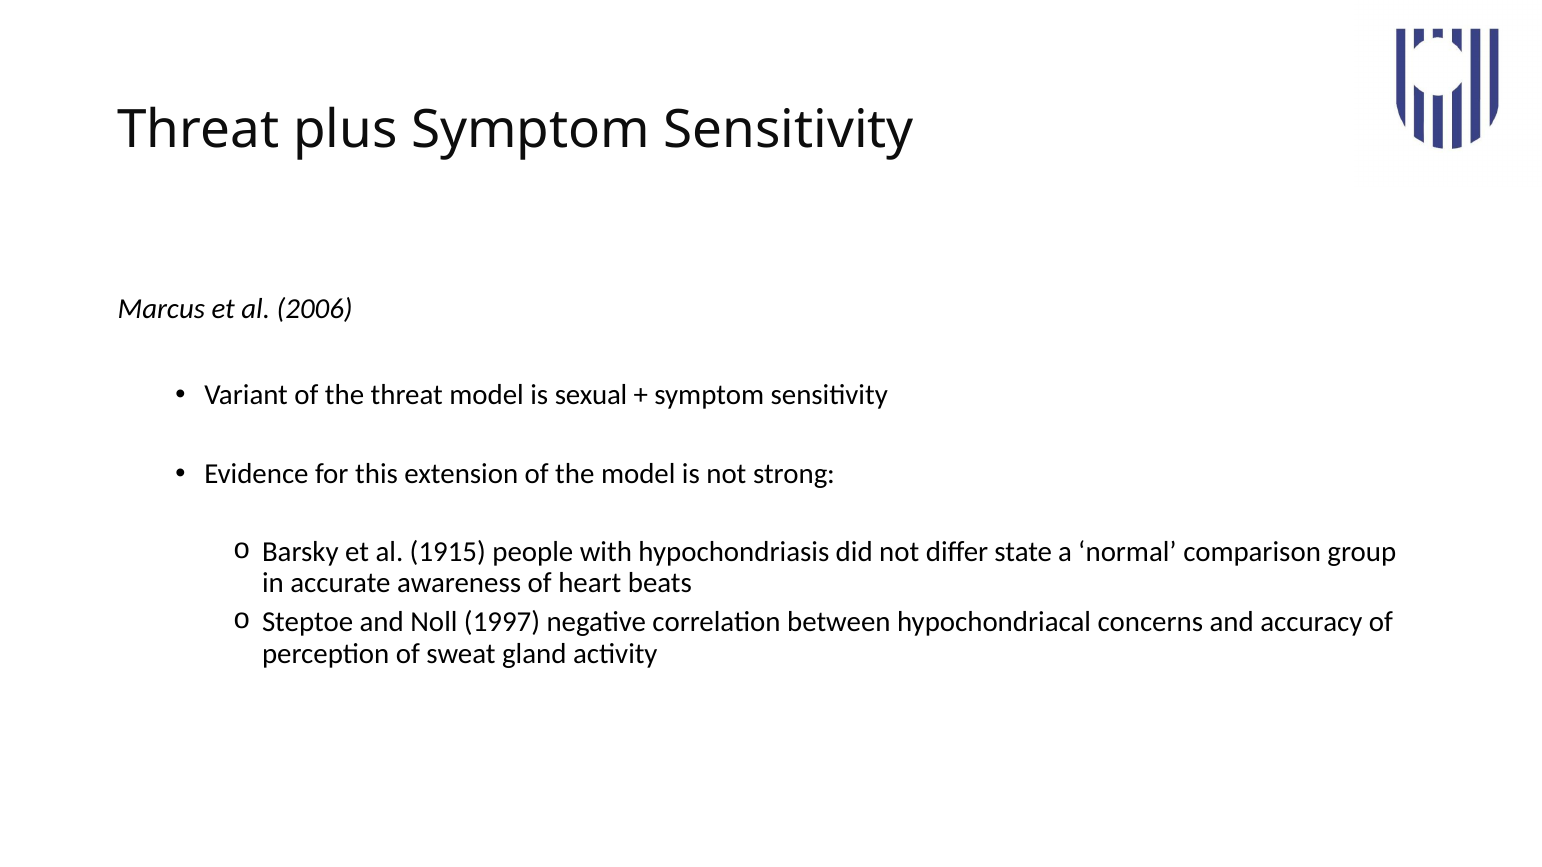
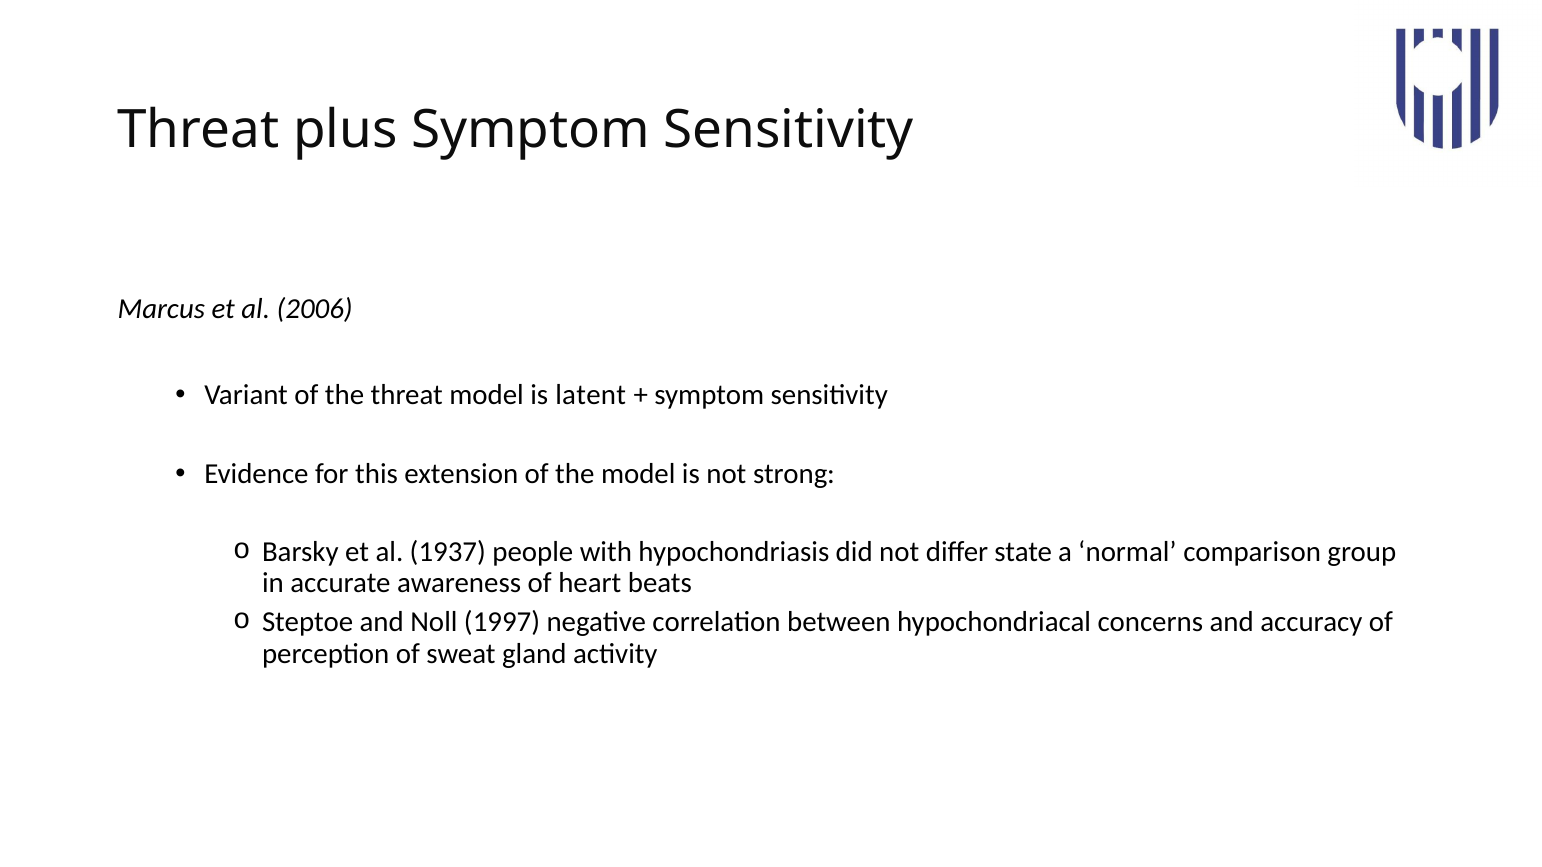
sexual: sexual -> latent
1915: 1915 -> 1937
